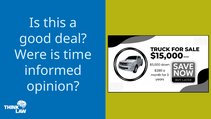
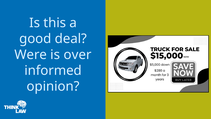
time: time -> over
